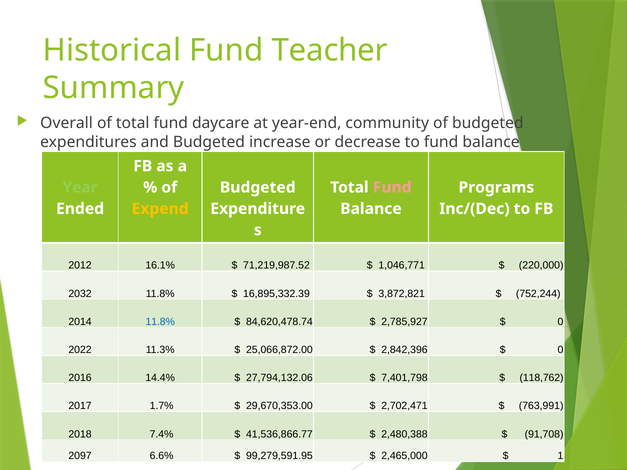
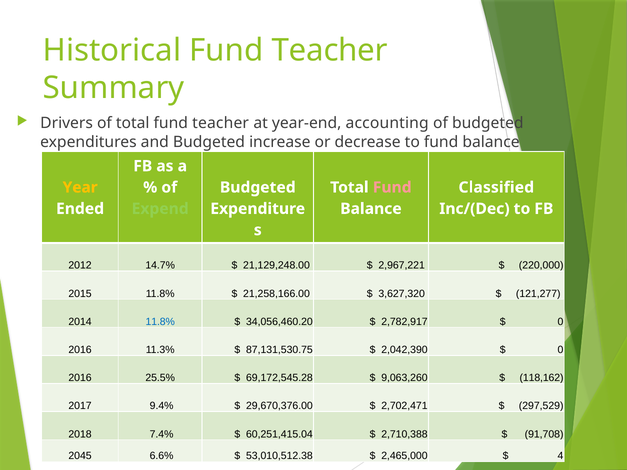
Overall: Overall -> Drivers
total fund daycare: daycare -> teacher
community: community -> accounting
Year colour: light green -> yellow
Programs: Programs -> Classified
Expend colour: yellow -> light green
16.1%: 16.1% -> 14.7%
71,219,987.52: 71,219,987.52 -> 21,129,248.00
1,046,771: 1,046,771 -> 2,967,221
2032: 2032 -> 2015
16,895,332.39: 16,895,332.39 -> 21,258,166.00
3,872,821: 3,872,821 -> 3,627,320
752,244: 752,244 -> 121,277
84,620,478.74: 84,620,478.74 -> 34,056,460.20
2,785,927: 2,785,927 -> 2,782,917
2022 at (80, 350): 2022 -> 2016
25,066,872.00: 25,066,872.00 -> 87,131,530.75
2,842,396: 2,842,396 -> 2,042,390
14.4%: 14.4% -> 25.5%
27,794,132.06: 27,794,132.06 -> 69,172,545.28
7,401,798: 7,401,798 -> 9,063,260
118,762: 118,762 -> 118,162
1.7%: 1.7% -> 9.4%
29,670,353.00: 29,670,353.00 -> 29,670,376.00
763,991: 763,991 -> 297,529
41,536,866.77: 41,536,866.77 -> 60,251,415.04
2,480,388: 2,480,388 -> 2,710,388
2097: 2097 -> 2045
99,279,591.95: 99,279,591.95 -> 53,010,512.38
1: 1 -> 4
